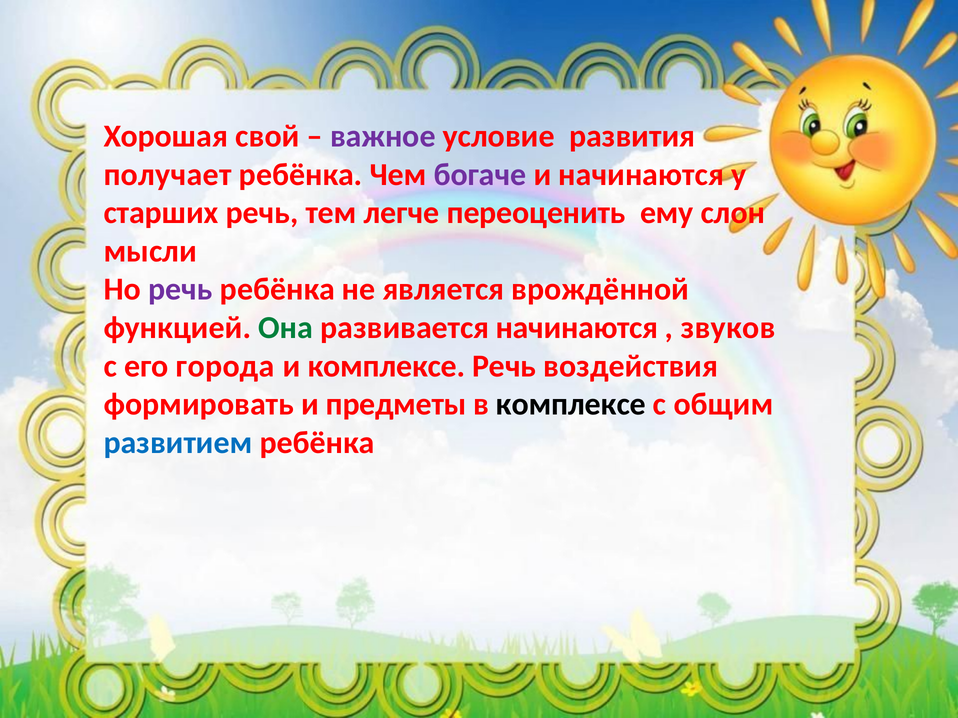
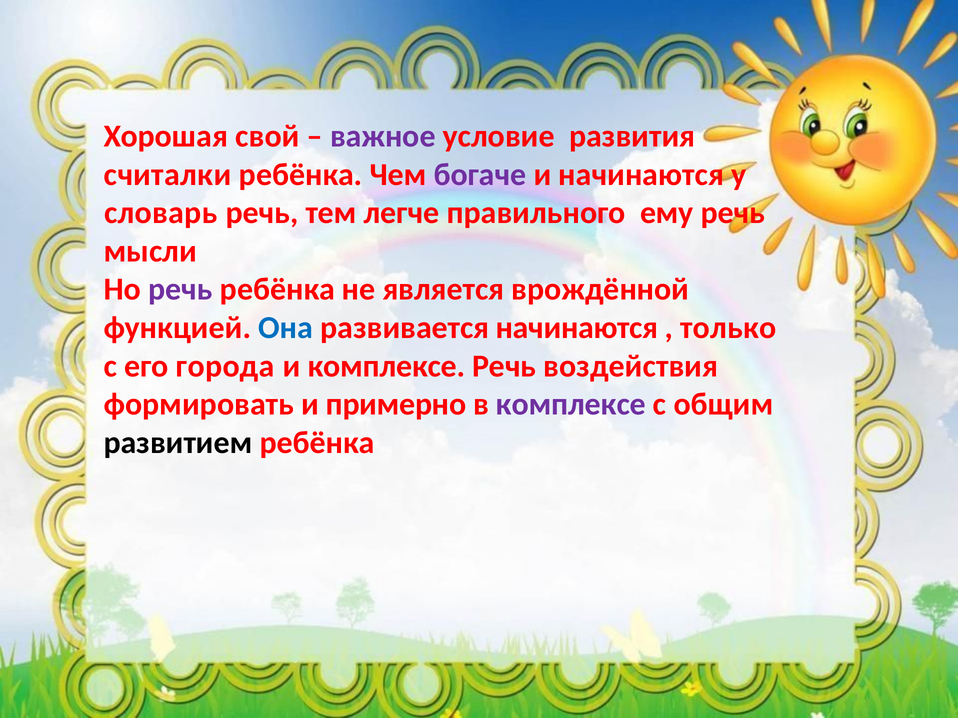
получает: получает -> считалки
старших: старших -> словарь
переоценить: переоценить -> правильного
ему слон: слон -> речь
Она colour: green -> blue
звуков: звуков -> только
предметы: предметы -> примерно
комплексе at (571, 405) colour: black -> purple
развитием colour: blue -> black
